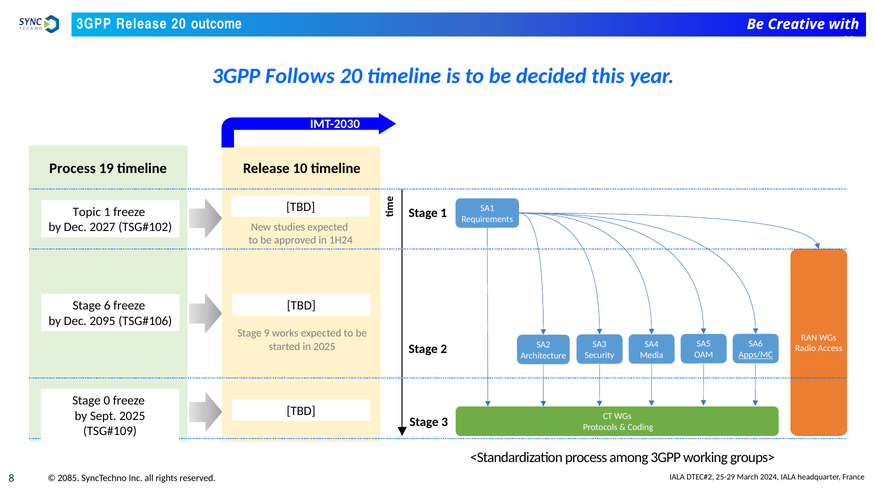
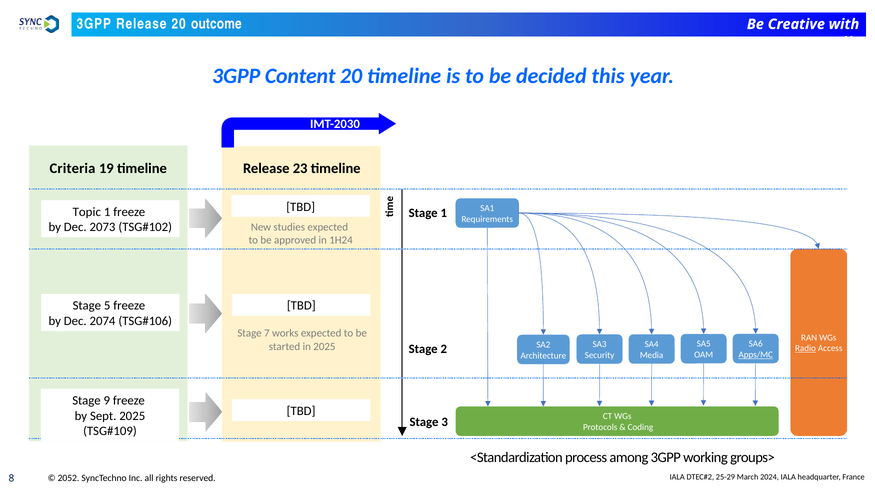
Follows: Follows -> Content
Process at (73, 169): Process -> Criteria
10: 10 -> 23
2027: 2027 -> 2073
6: 6 -> 5
2095: 2095 -> 2074
9: 9 -> 7
Radio underline: none -> present
0: 0 -> 9
2085: 2085 -> 2052
